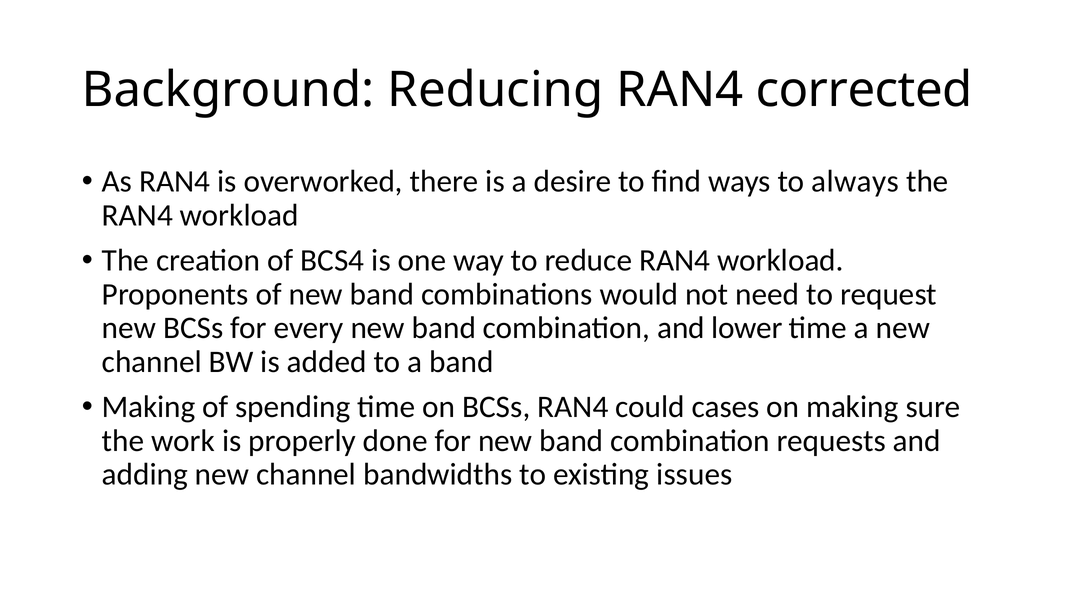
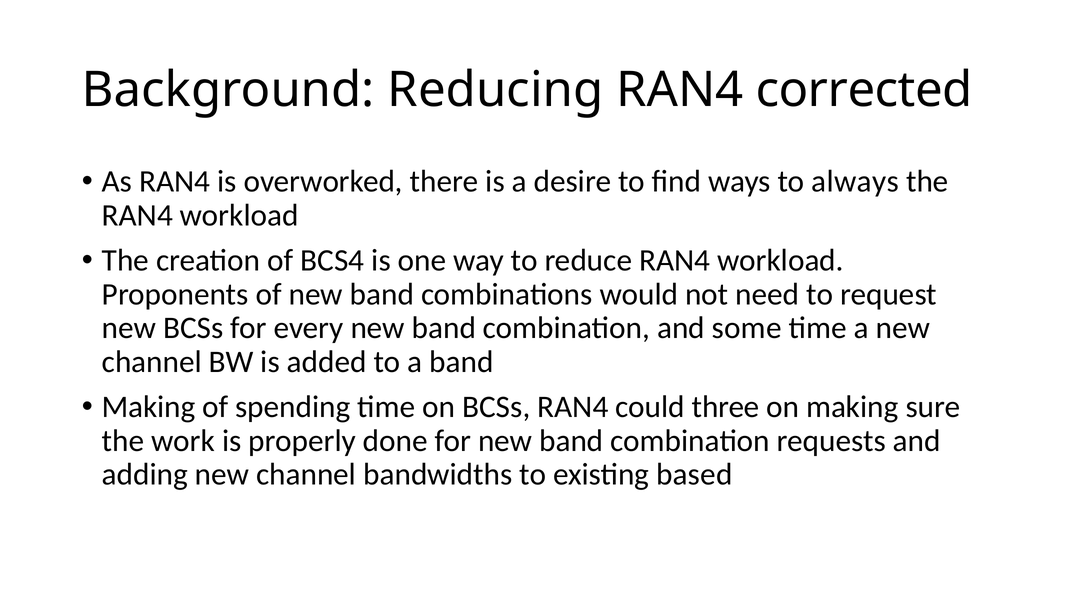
lower: lower -> some
cases: cases -> three
issues: issues -> based
